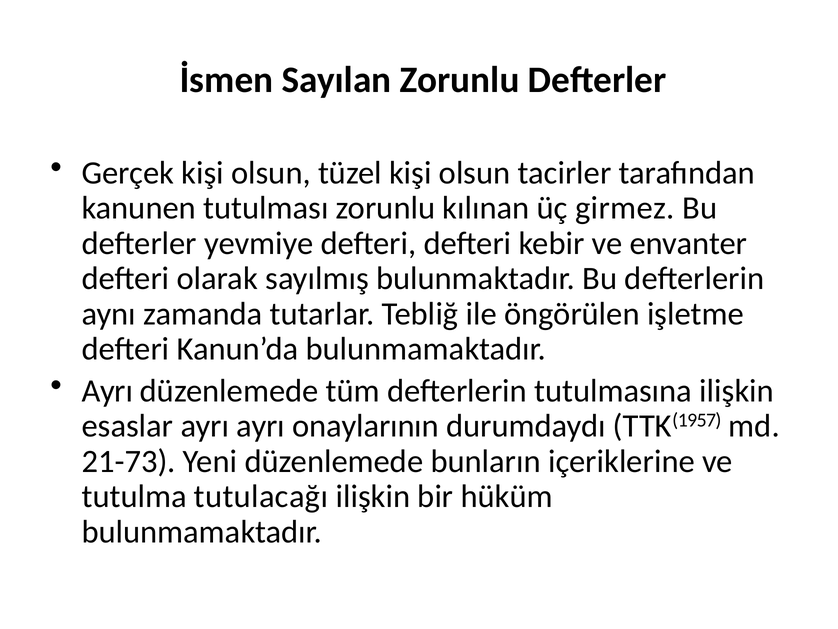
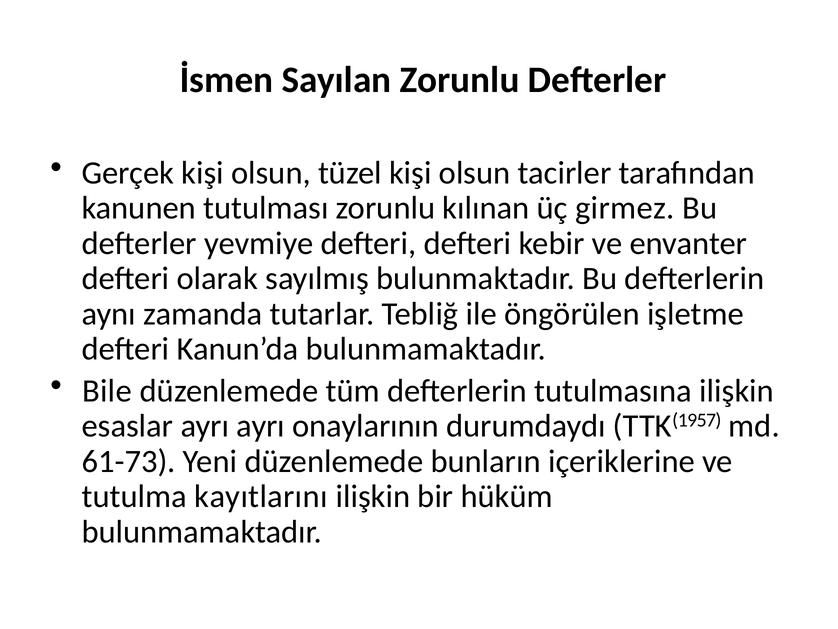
Ayrı at (107, 391): Ayrı -> Bile
21-73: 21-73 -> 61-73
tutulacağı: tutulacağı -> kayıtlarını
